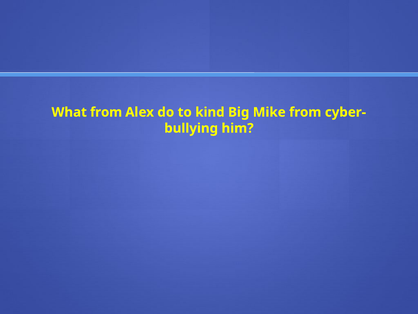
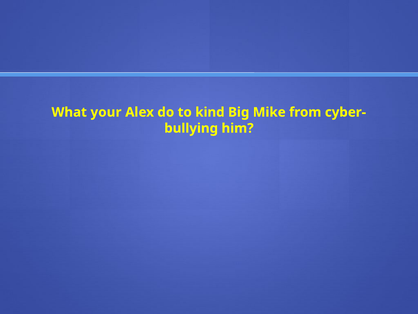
What from: from -> your
